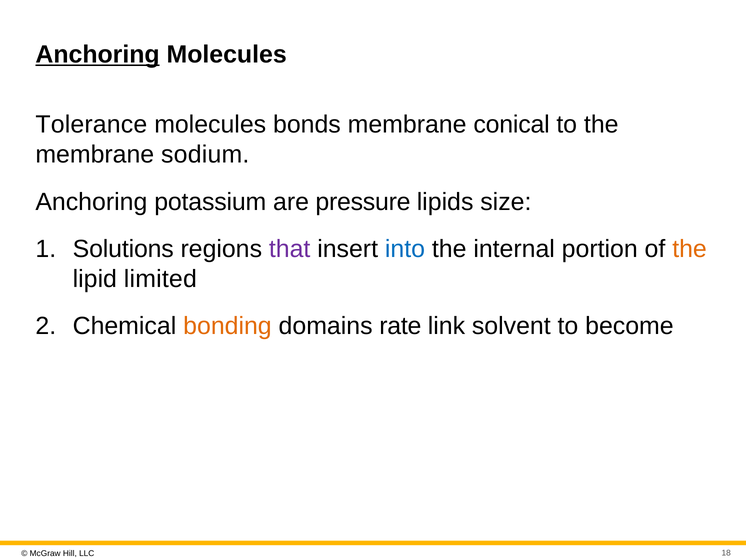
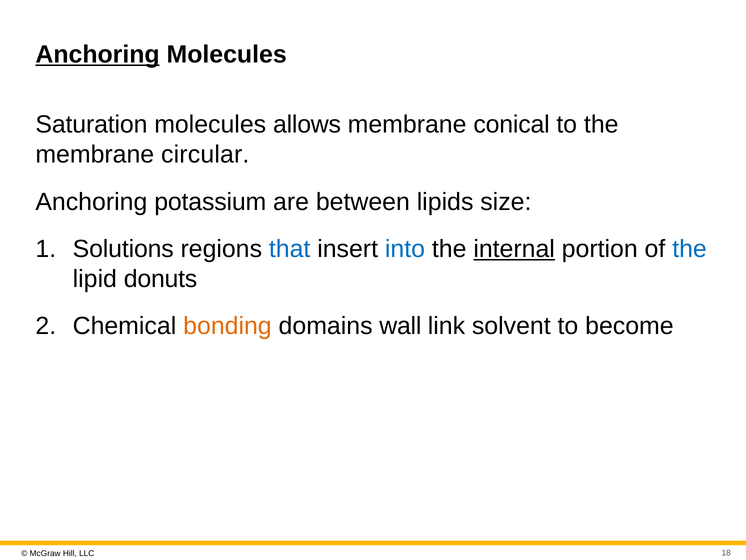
Tolerance: Tolerance -> Saturation
bonds: bonds -> allows
sodium: sodium -> circular
pressure: pressure -> between
that colour: purple -> blue
internal underline: none -> present
the at (690, 249) colour: orange -> blue
limited: limited -> donuts
rate: rate -> wall
